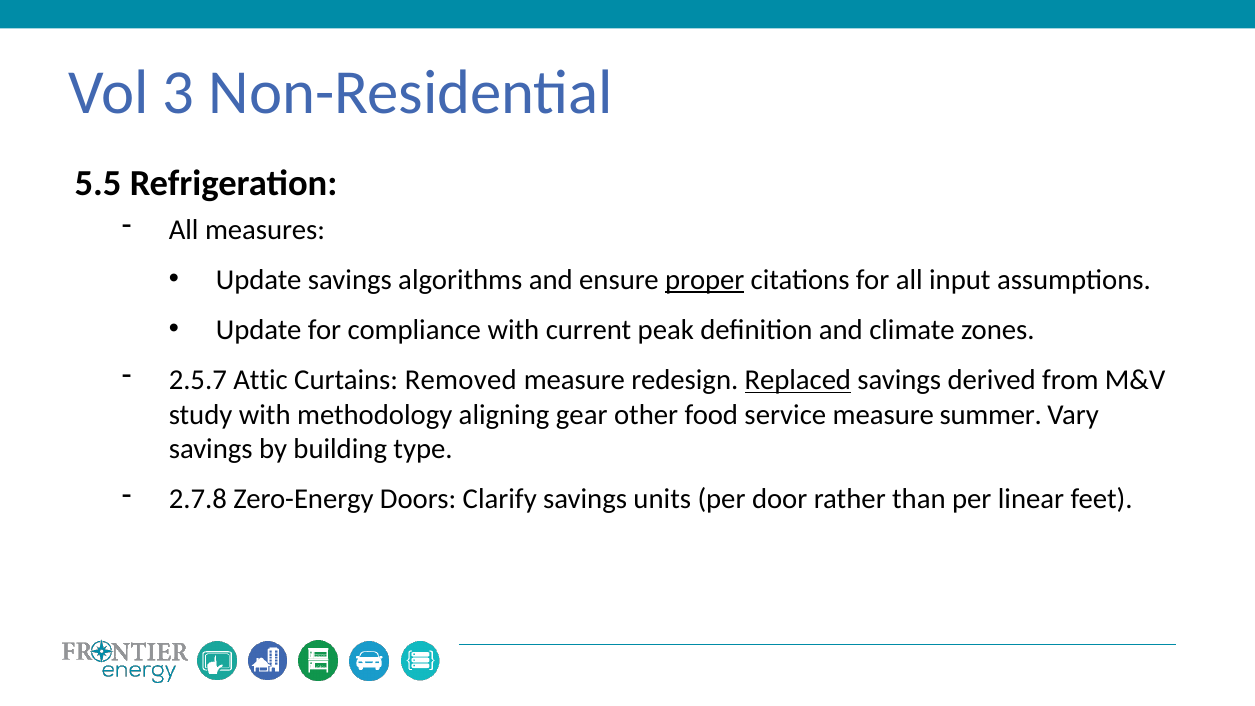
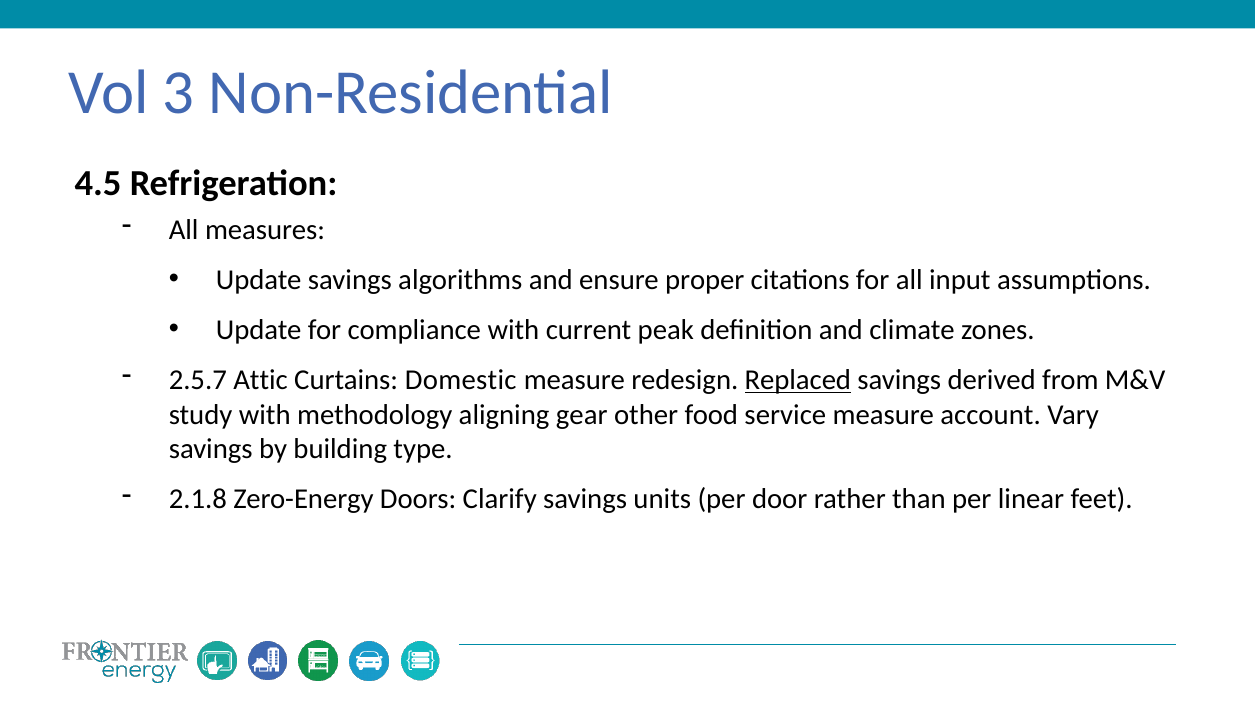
5.5: 5.5 -> 4.5
proper underline: present -> none
Removed: Removed -> Domestic
summer: summer -> account
2.7.8: 2.7.8 -> 2.1.8
